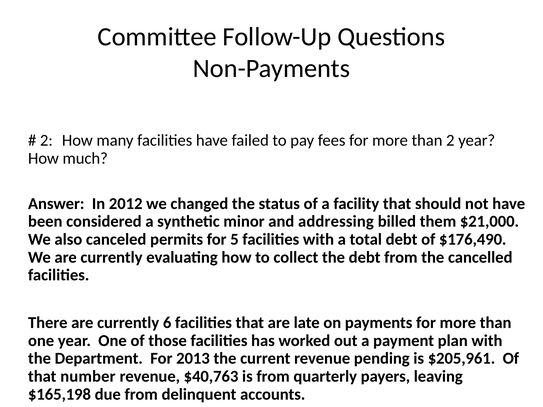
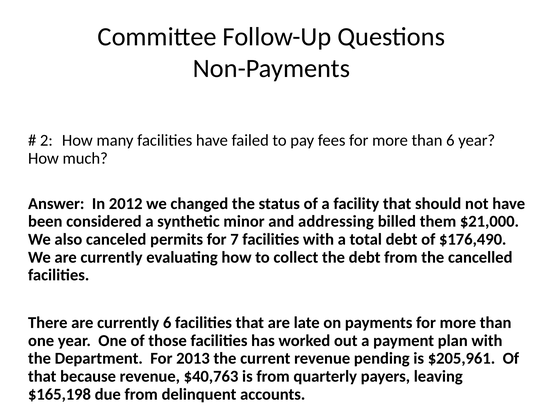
than 2: 2 -> 6
5: 5 -> 7
number: number -> because
